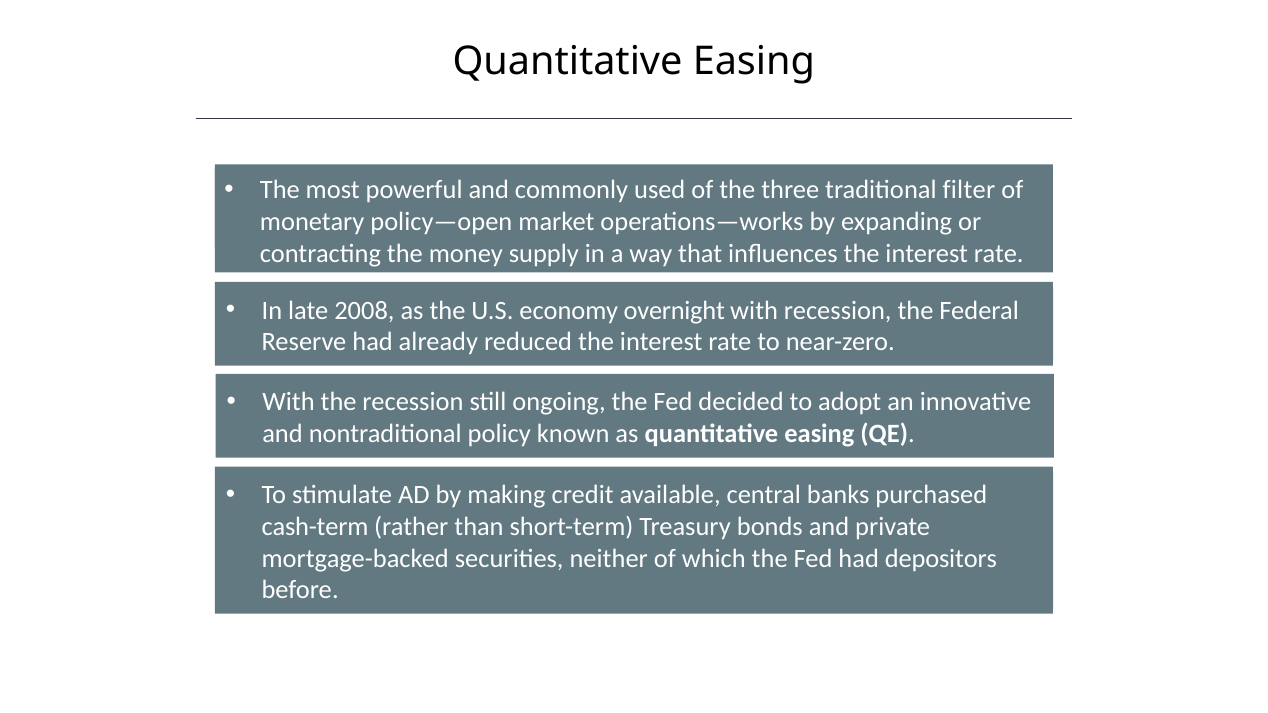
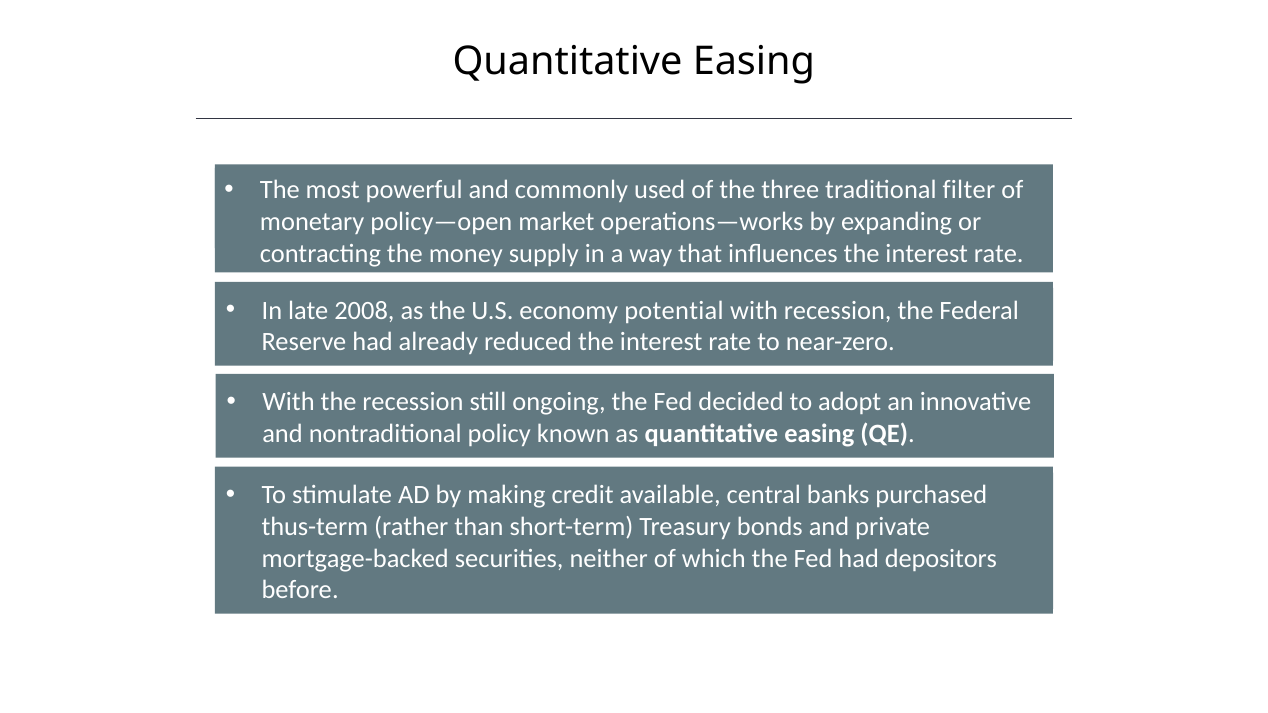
overnight: overnight -> potential
cash-term: cash-term -> thus-term
